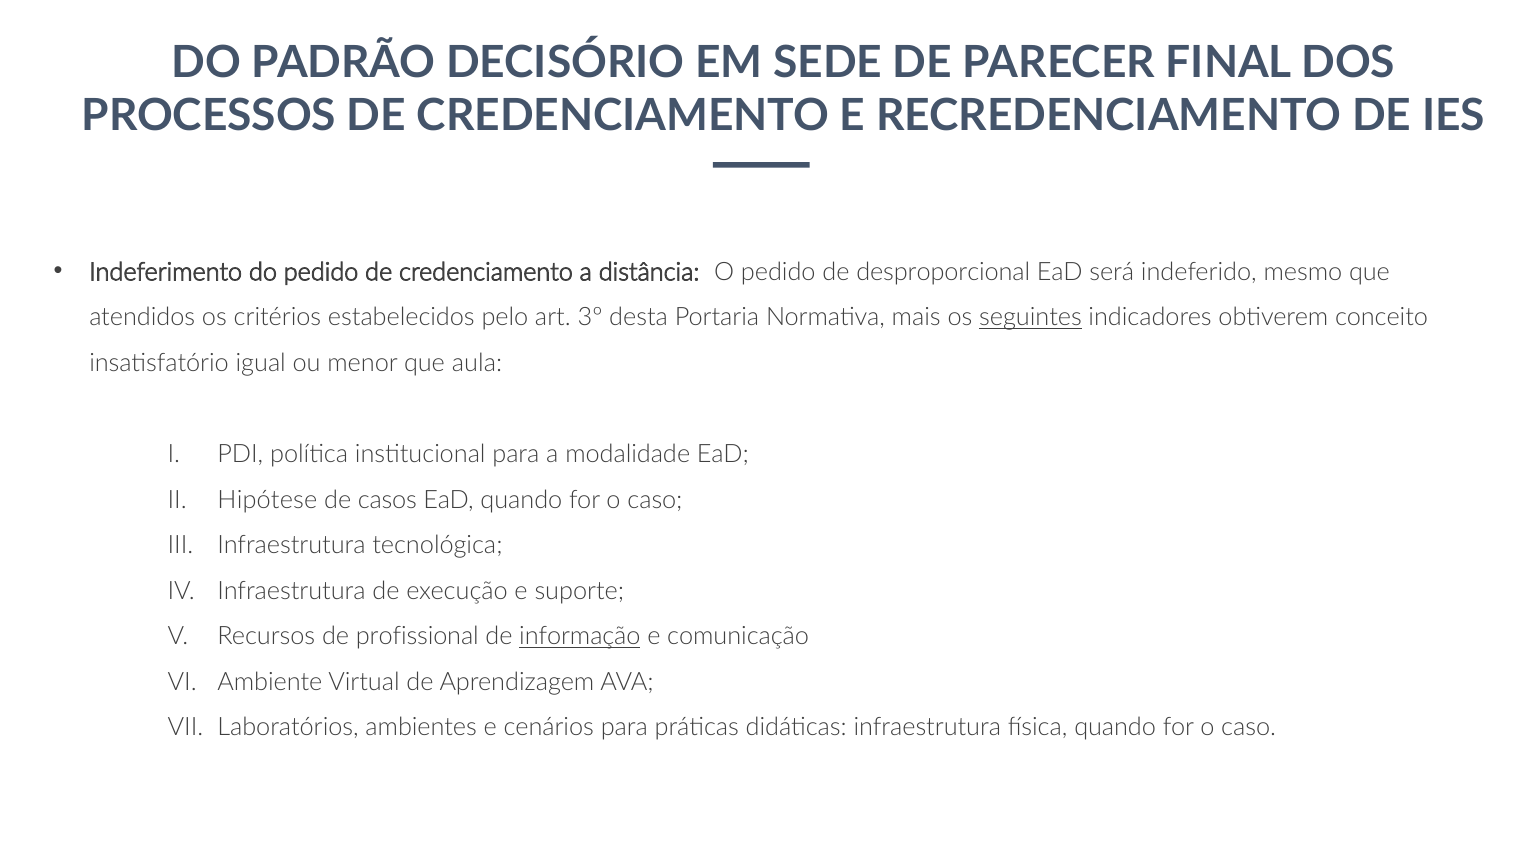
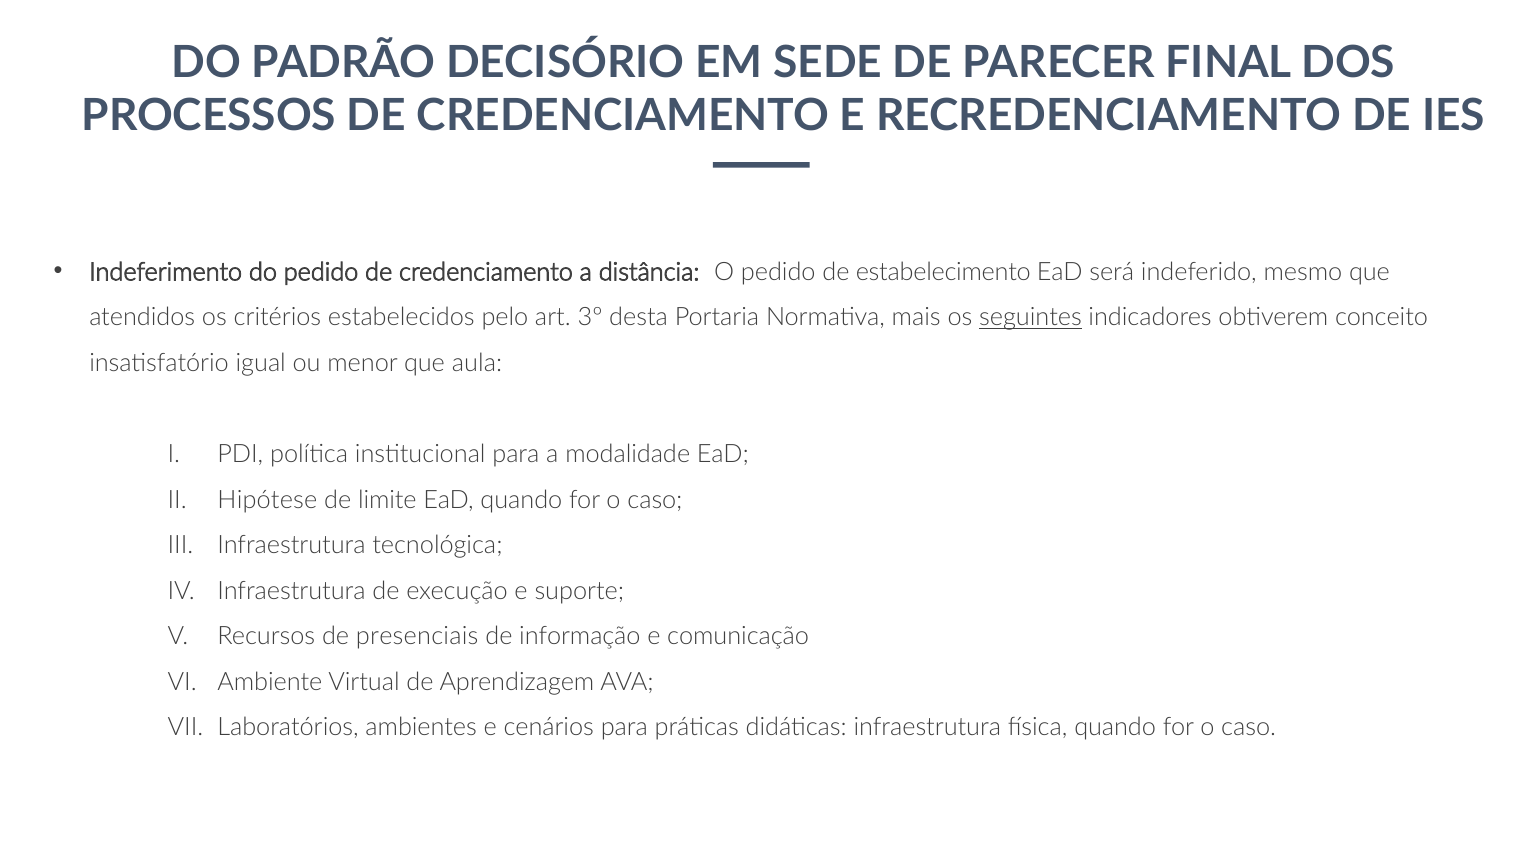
desproporcional: desproporcional -> estabelecimento
casos: casos -> limite
profissional: profissional -> presenciais
informação underline: present -> none
